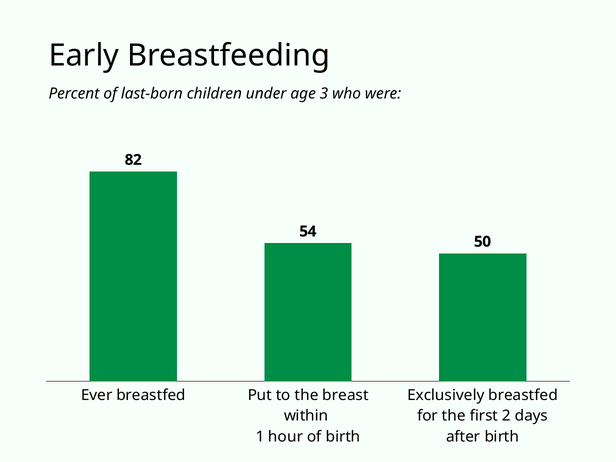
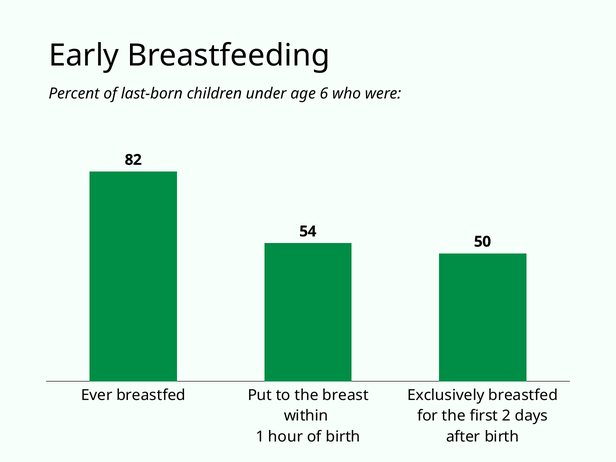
3: 3 -> 6
